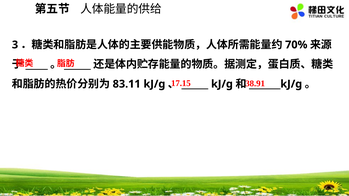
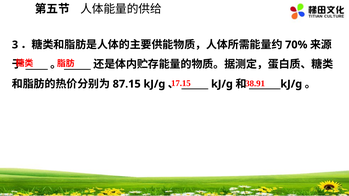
83.11: 83.11 -> 87.15
